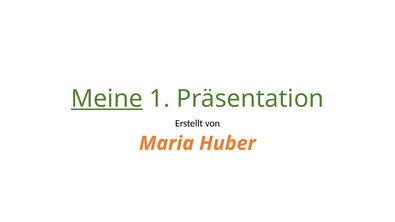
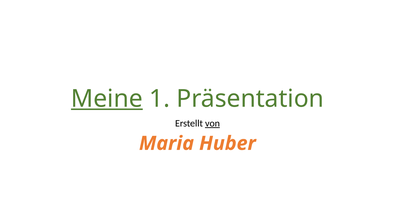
von underline: none -> present
